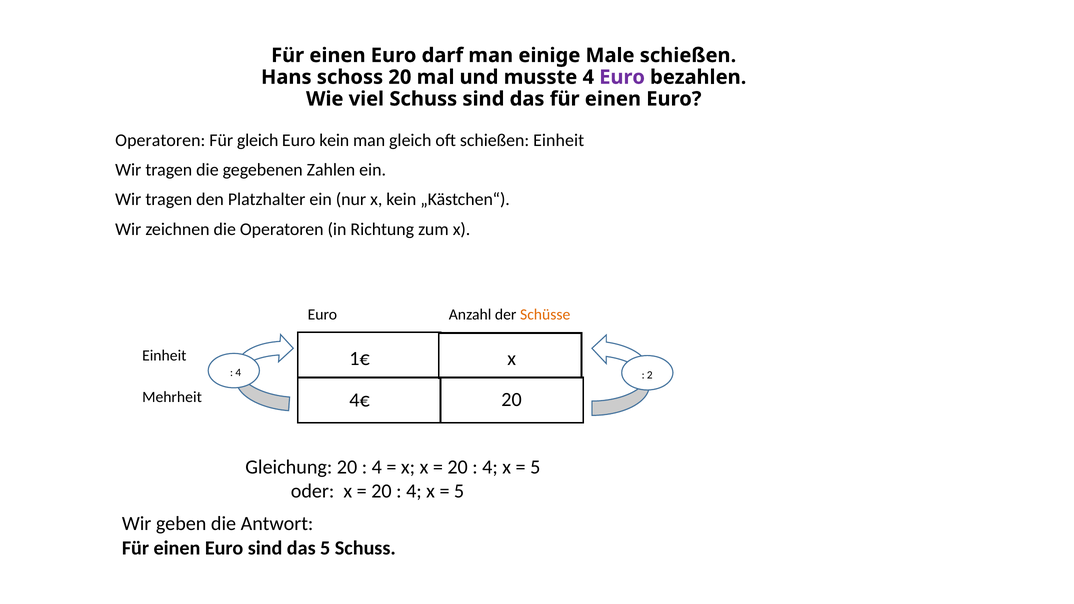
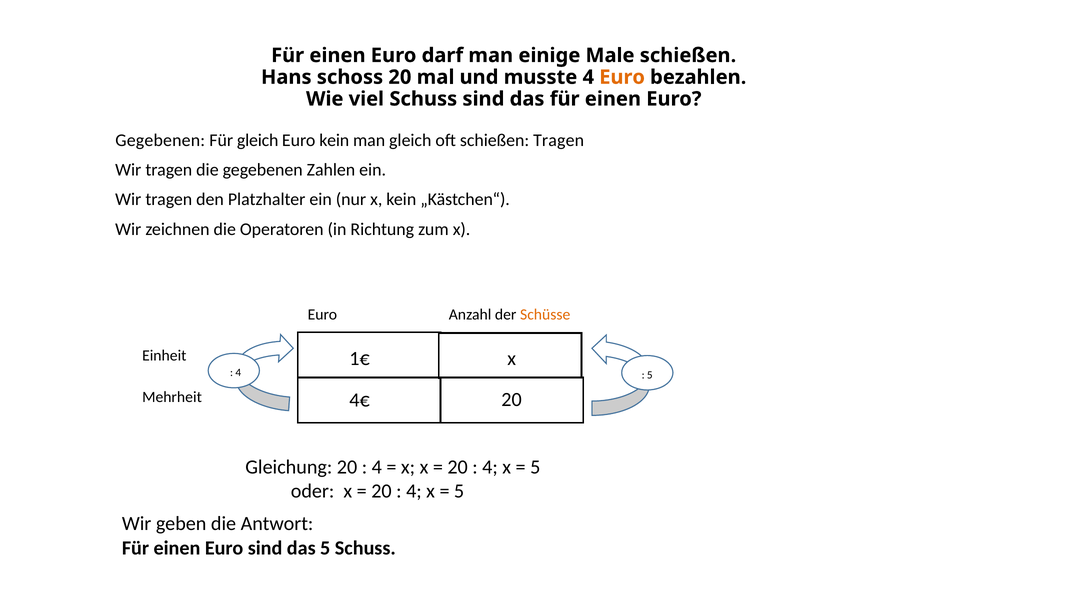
Euro at (622, 77) colour: purple -> orange
Operatoren at (160, 141): Operatoren -> Gegebenen
schießen Einheit: Einheit -> Tragen
2 at (650, 375): 2 -> 5
